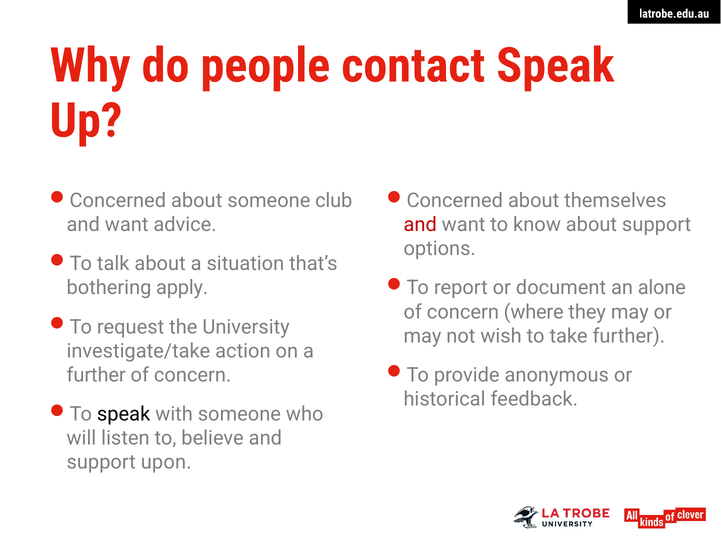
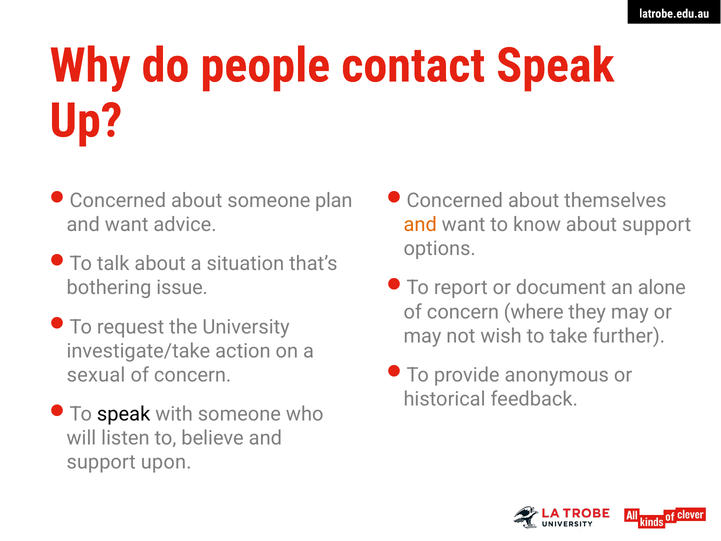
club: club -> plan
and at (420, 225) colour: red -> orange
apply: apply -> issue
further at (96, 375): further -> sexual
